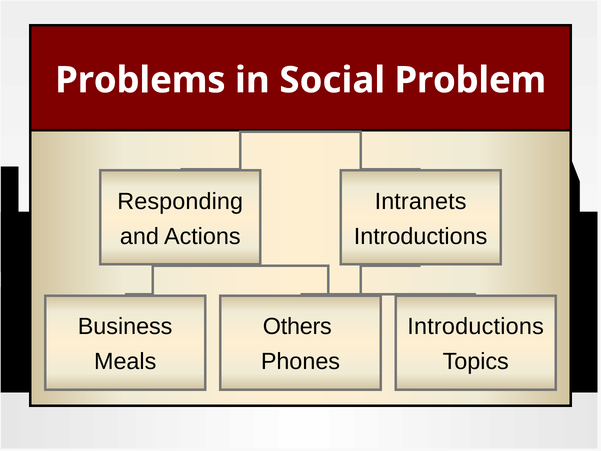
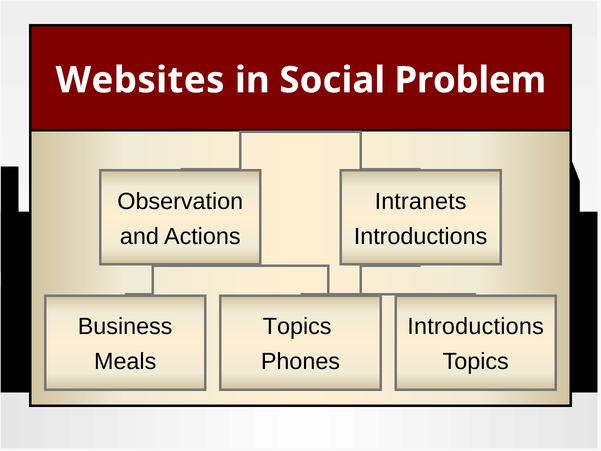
Problems: Problems -> Websites
Responding: Responding -> Observation
Others at (297, 326): Others -> Topics
